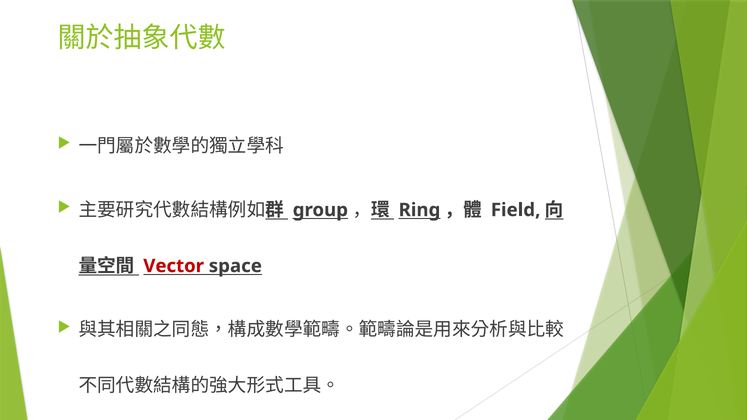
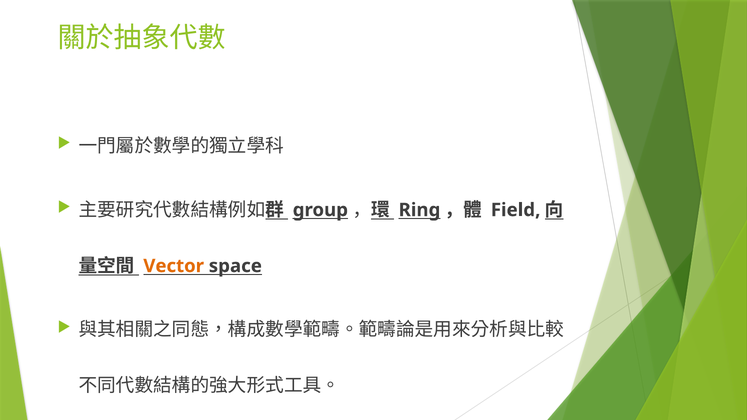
Vector colour: red -> orange
